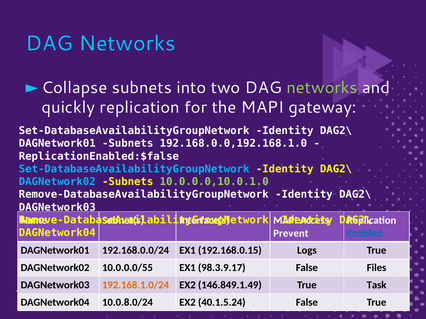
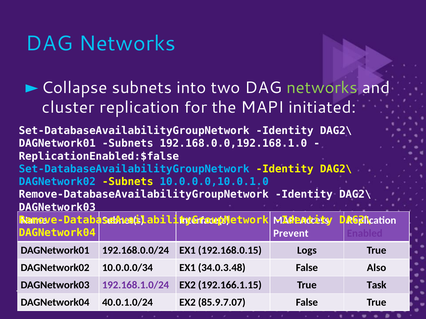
quickly: quickly -> cluster
gateway: gateway -> initiated
10.0.0.0,10.0.1.0 colour: light green -> light blue
Enabled colour: blue -> purple
10.0.0.0/55: 10.0.0.0/55 -> 10.0.0.0/34
98.3.9.17: 98.3.9.17 -> 34.0.3.48
Files: Files -> Also
192.168.1.0/24 colour: orange -> purple
146.849.1.49: 146.849.1.49 -> 192.166.1.15
10.0.8.0/24: 10.0.8.0/24 -> 40.0.1.0/24
40.1.5.24: 40.1.5.24 -> 85.9.7.07
